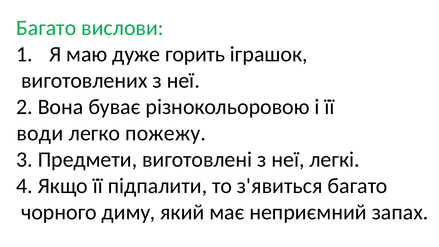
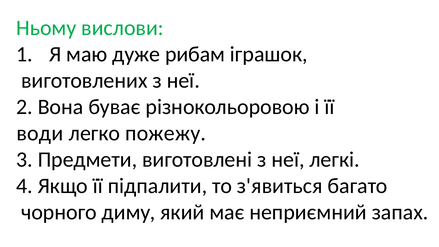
Багато at (46, 28): Багато -> Ньому
горить: горить -> рибам
